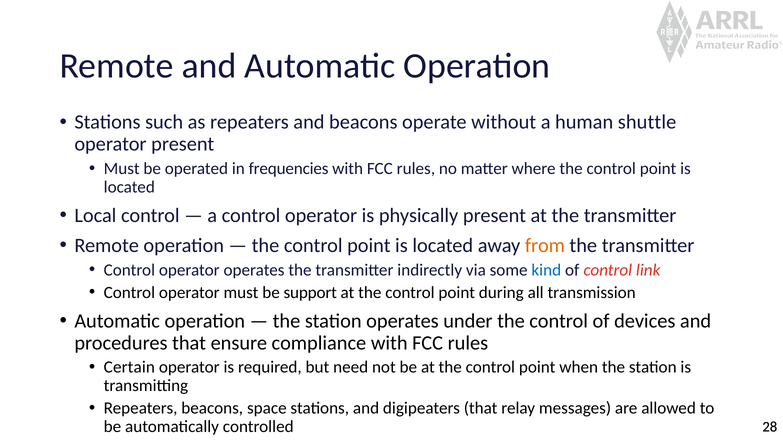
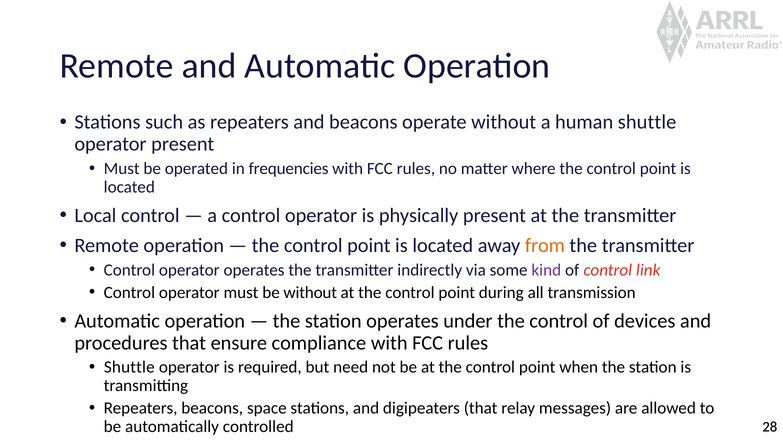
kind colour: blue -> purple
be support: support -> without
Certain at (129, 367): Certain -> Shuttle
